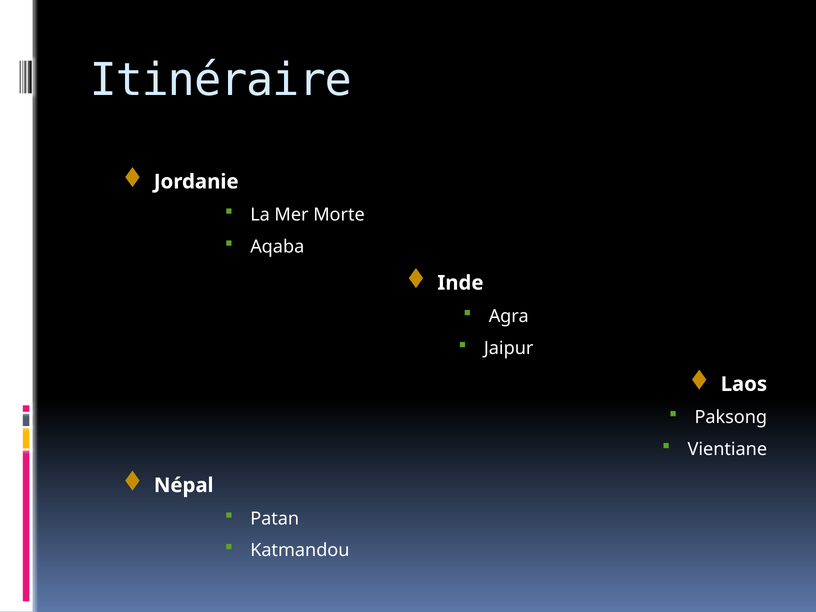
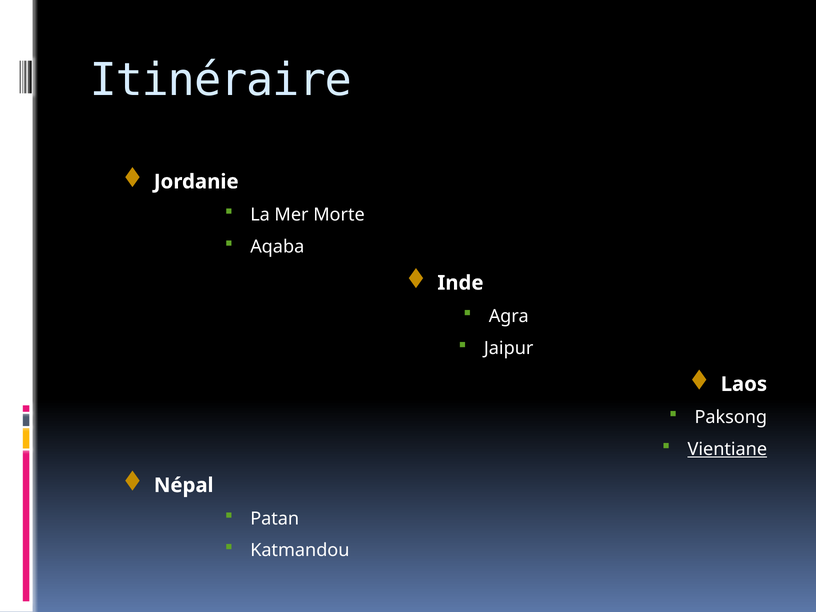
Vientiane underline: none -> present
